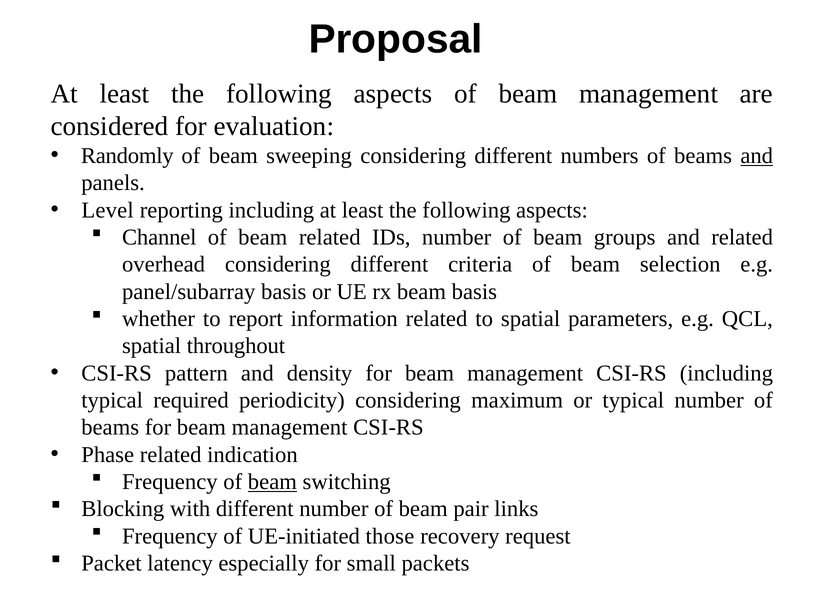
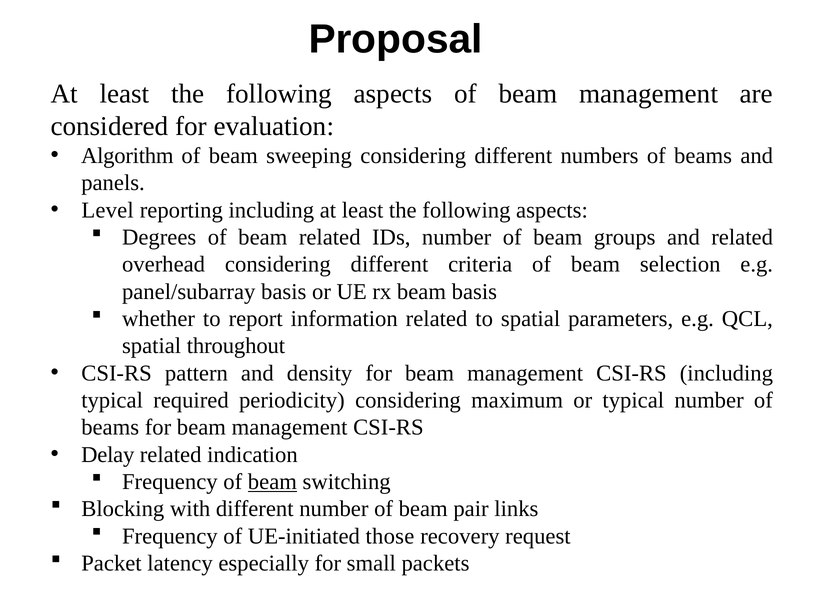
Randomly: Randomly -> Algorithm
and at (757, 156) underline: present -> none
Channel: Channel -> Degrees
Phase: Phase -> Delay
